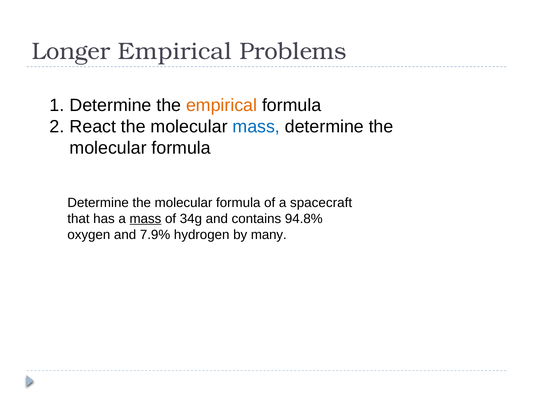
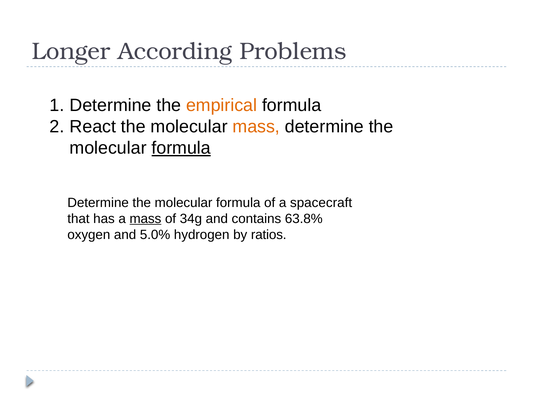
Longer Empirical: Empirical -> According
mass at (256, 127) colour: blue -> orange
formula at (181, 148) underline: none -> present
94.8%: 94.8% -> 63.8%
7.9%: 7.9% -> 5.0%
many: many -> ratios
